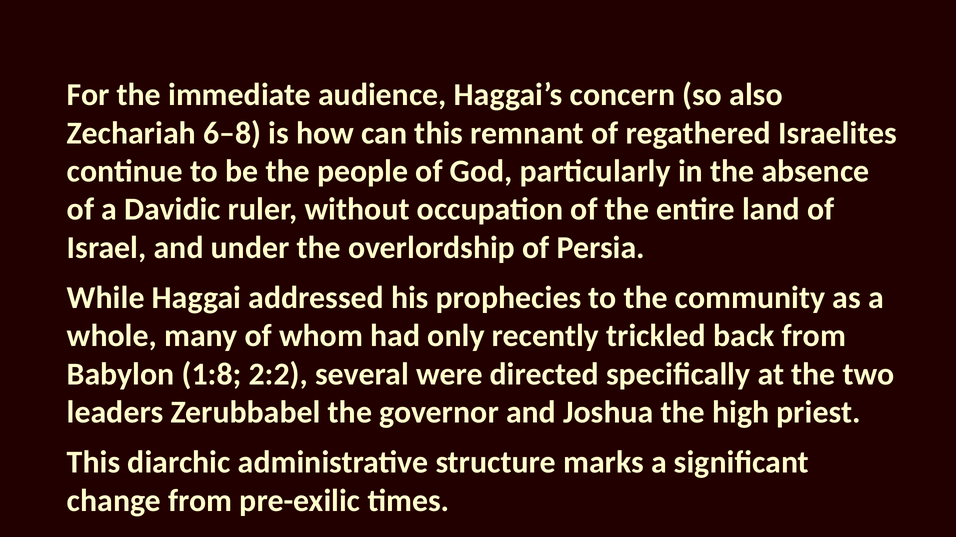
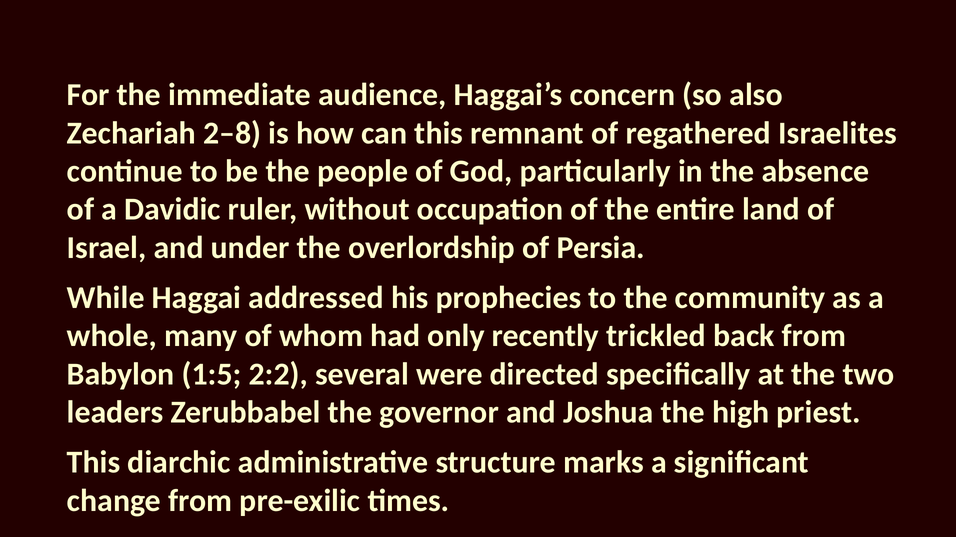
6–8: 6–8 -> 2–8
1:8: 1:8 -> 1:5
